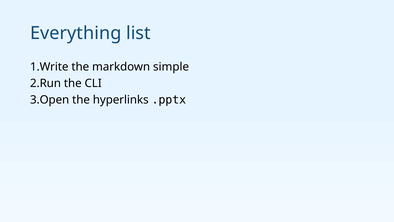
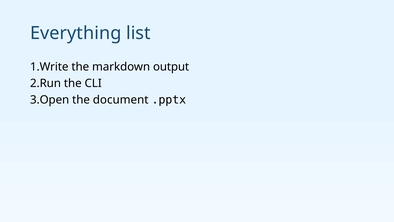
simple: simple -> output
hyperlinks: hyperlinks -> document
